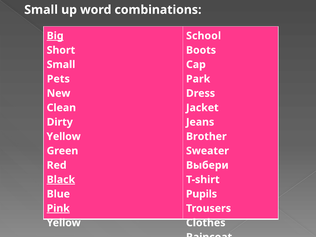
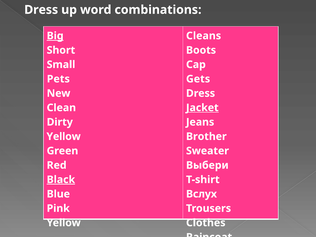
Small at (41, 10): Small -> Dress
School: School -> Cleans
Park: Park -> Gets
Jacket underline: none -> present
Pupils: Pupils -> Вслух
Pink underline: present -> none
